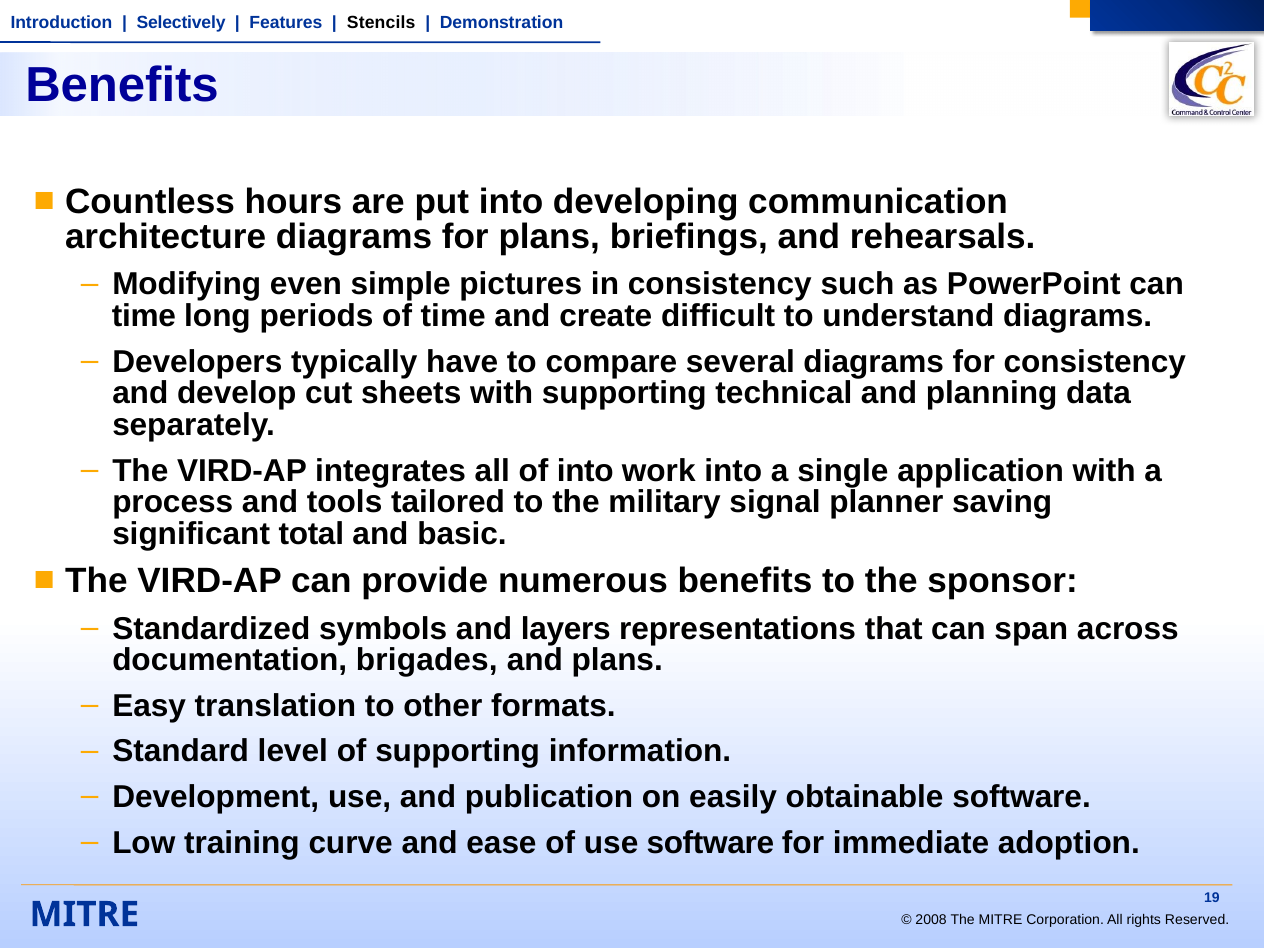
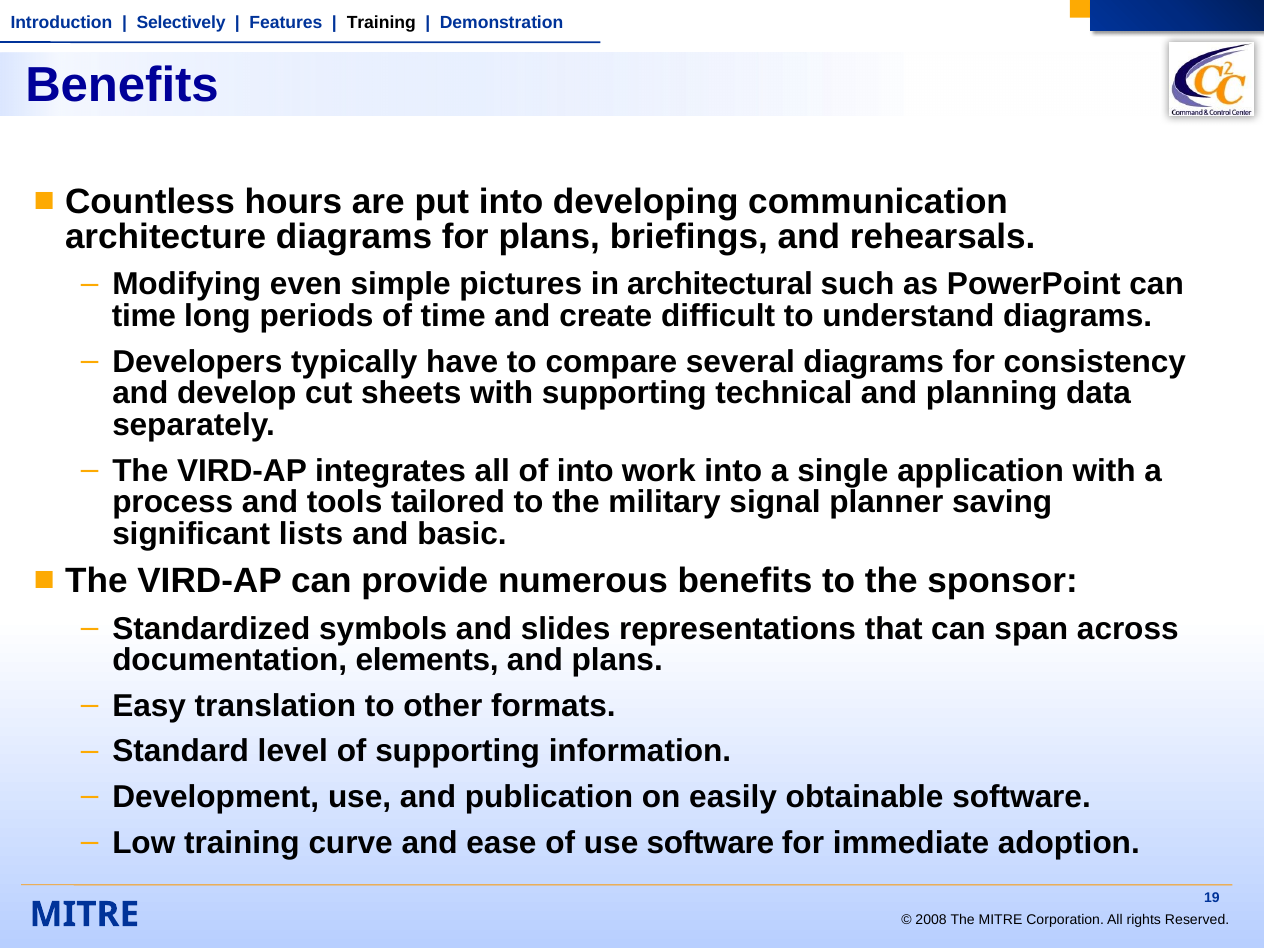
Stencils at (381, 22): Stencils -> Training
in consistency: consistency -> architectural
total: total -> lists
layers: layers -> slides
brigades: brigades -> elements
